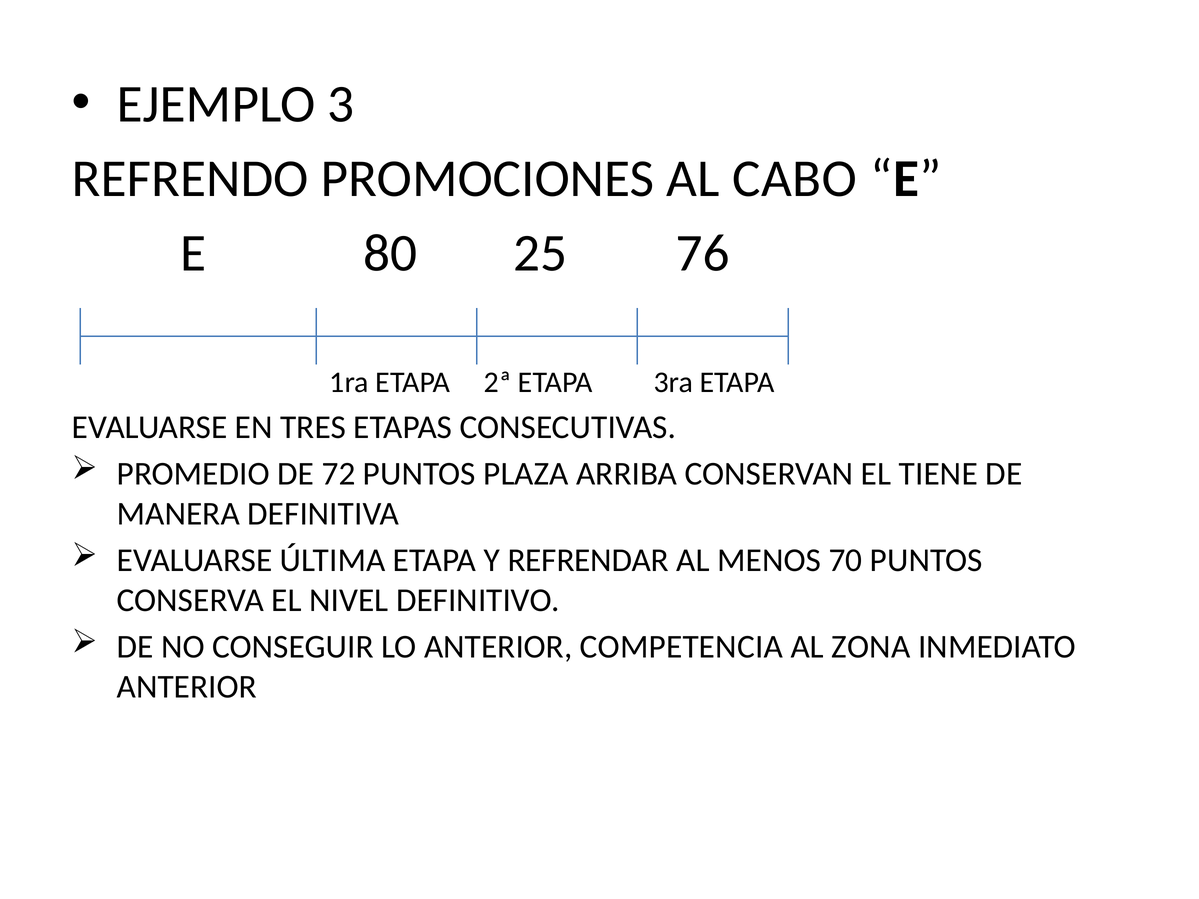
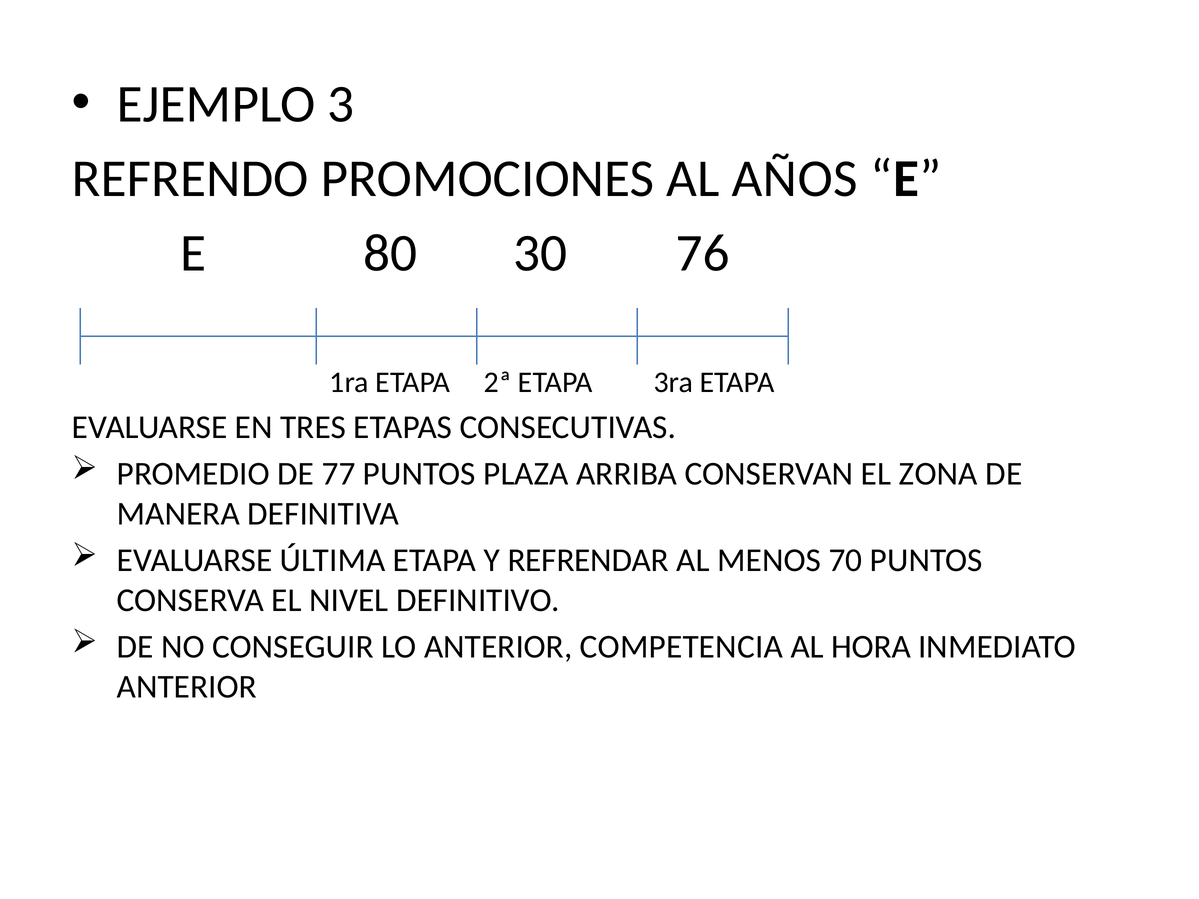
CABO: CABO -> AÑOS
25: 25 -> 30
72: 72 -> 77
TIENE: TIENE -> ZONA
ZONA: ZONA -> HORA
